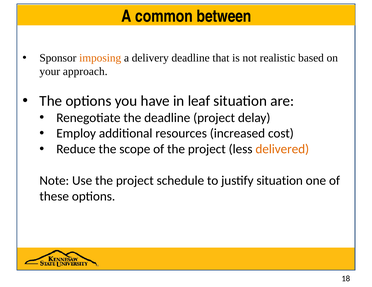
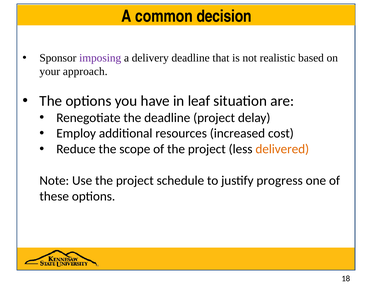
between: between -> decision
imposing colour: orange -> purple
justify situation: situation -> progress
